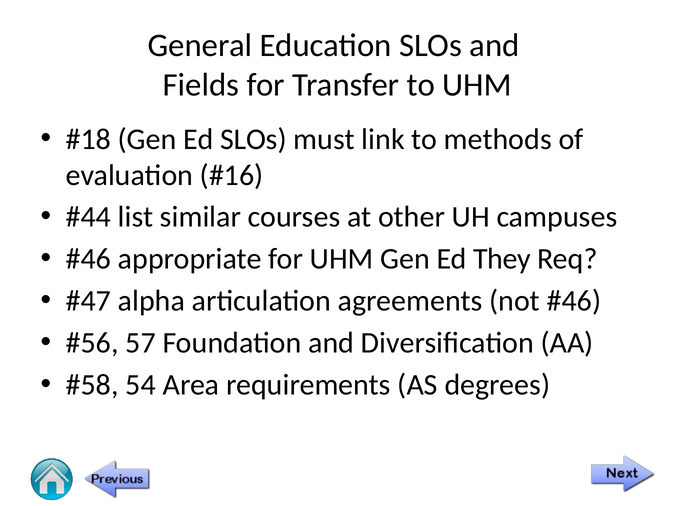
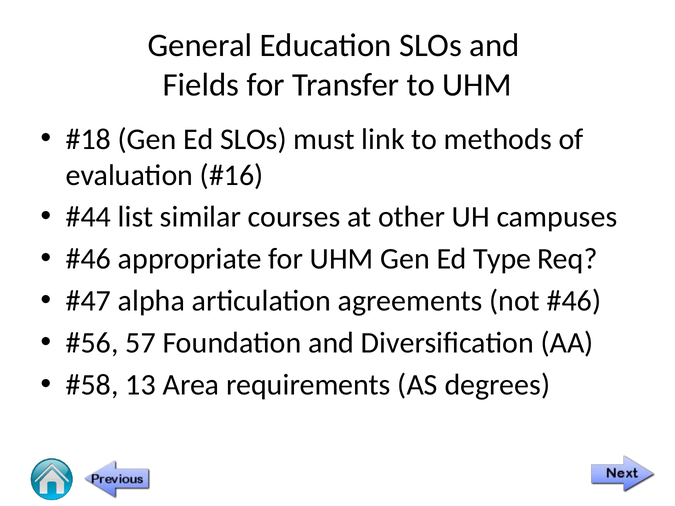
They: They -> Type
54: 54 -> 13
